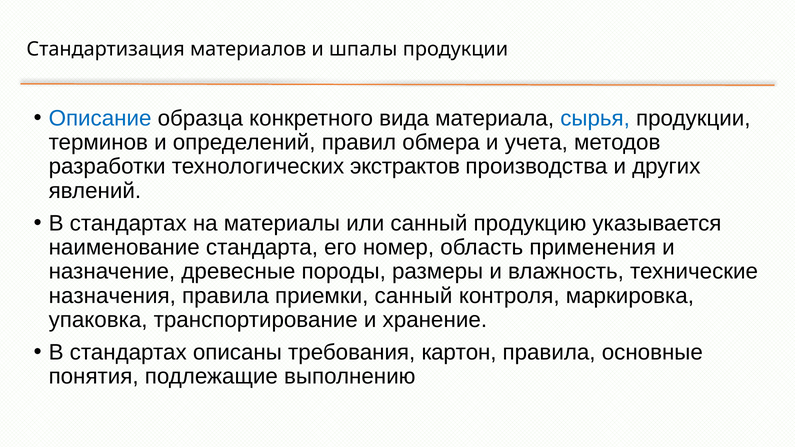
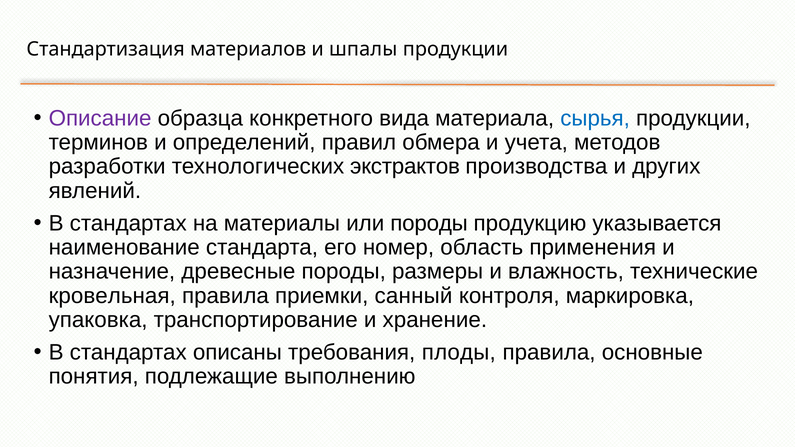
Описание colour: blue -> purple
или санный: санный -> породы
назначения: назначения -> кровельная
картон: картон -> плоды
